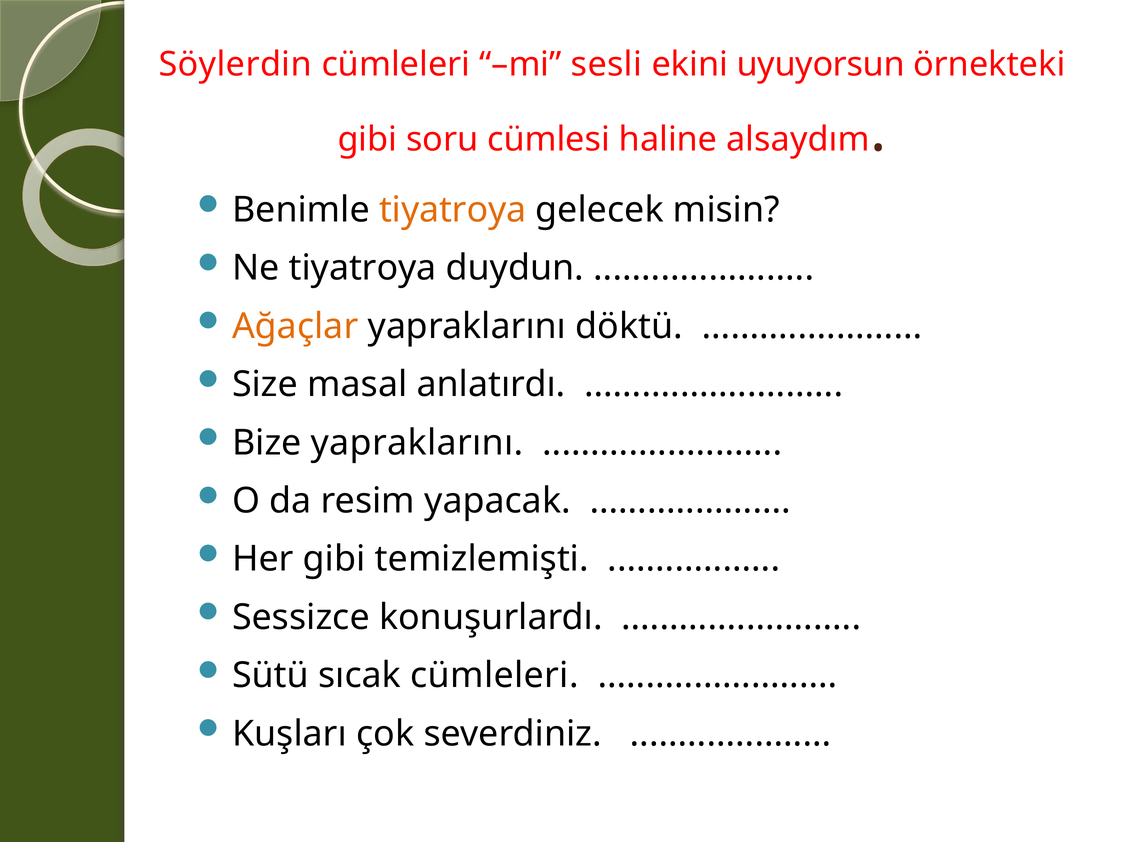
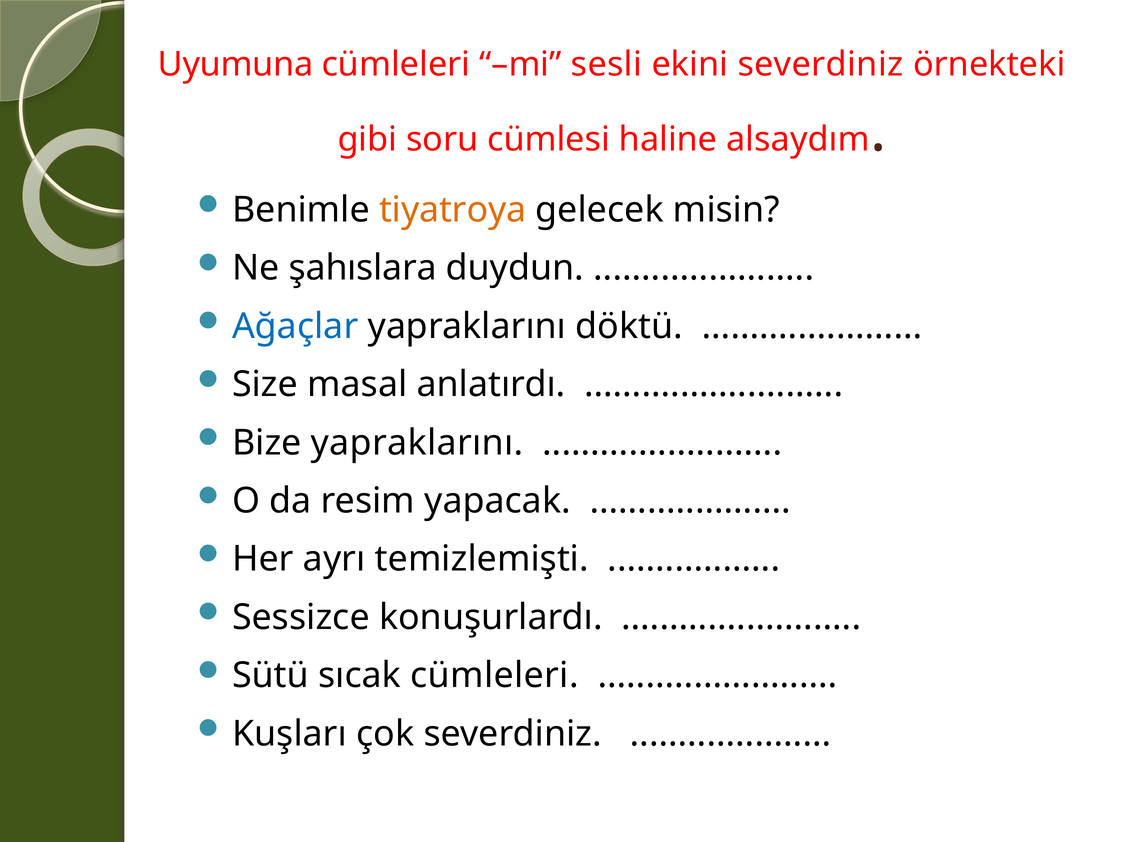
Söylerdin: Söylerdin -> Uyumuna
ekini uyuyorsun: uyuyorsun -> severdiniz
Ne tiyatroya: tiyatroya -> şahıslara
Ağaçlar colour: orange -> blue
Her gibi: gibi -> ayrı
